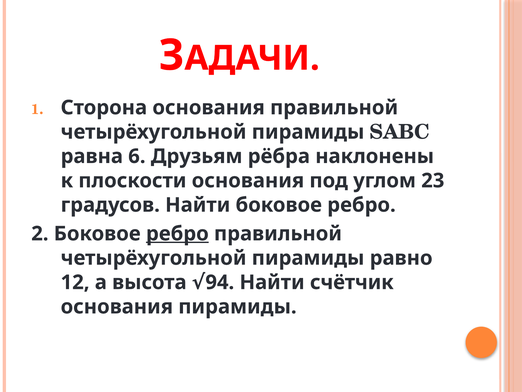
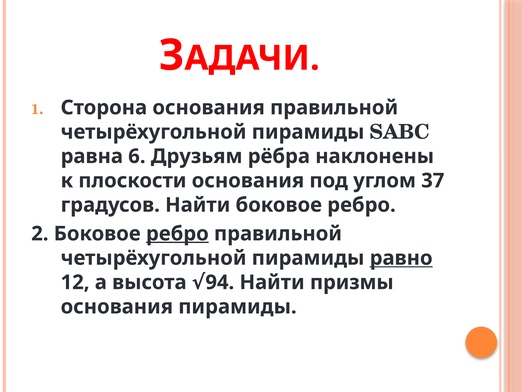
23: 23 -> 37
равно underline: none -> present
счётчик: счётчик -> призмы
